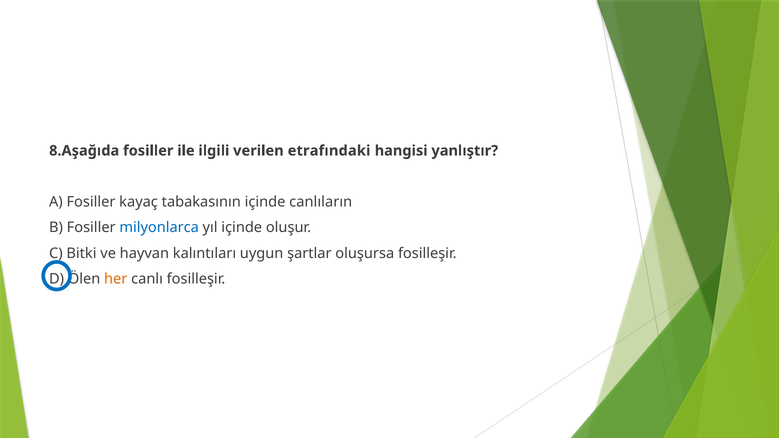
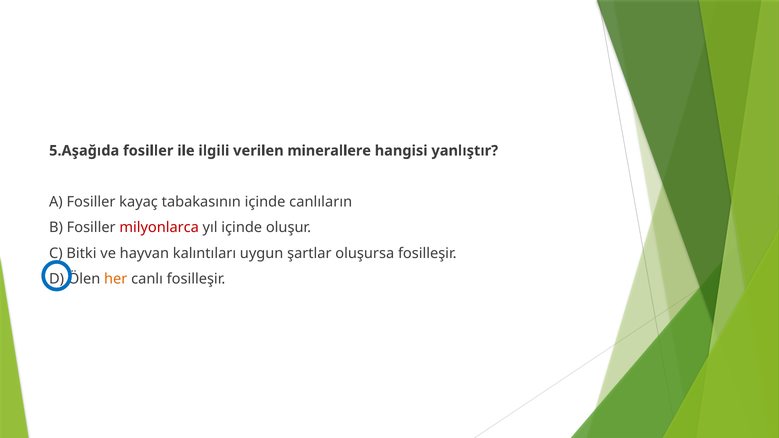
8.Aşağıda: 8.Aşağıda -> 5.Aşağıda
etrafındaki: etrafındaki -> minerallere
milyonlarca colour: blue -> red
